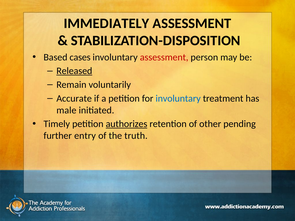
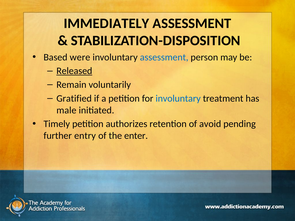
cases: cases -> were
assessment at (164, 57) colour: red -> blue
Accurate: Accurate -> Gratified
authorizes underline: present -> none
other: other -> avoid
truth: truth -> enter
